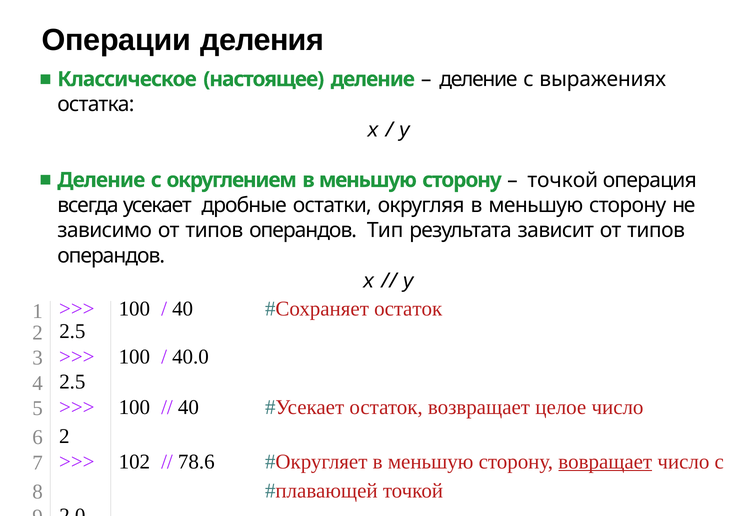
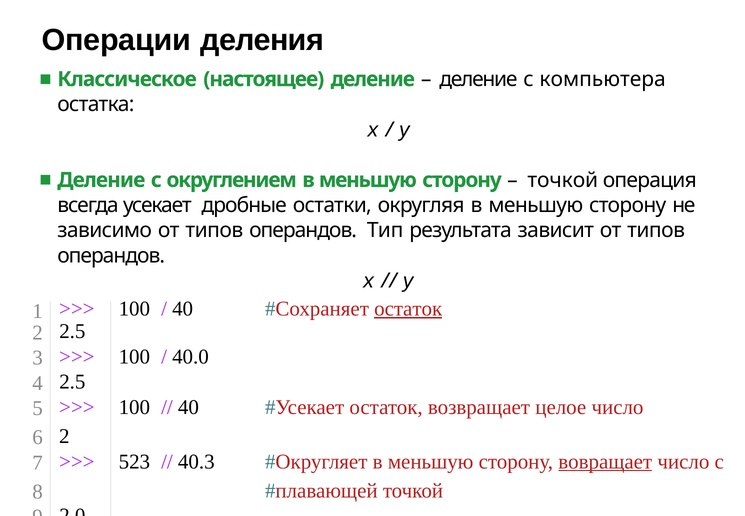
выражениях: выражениях -> компьютера
остаток at (408, 309) underline: none -> present
102: 102 -> 523
78.6: 78.6 -> 40.3
